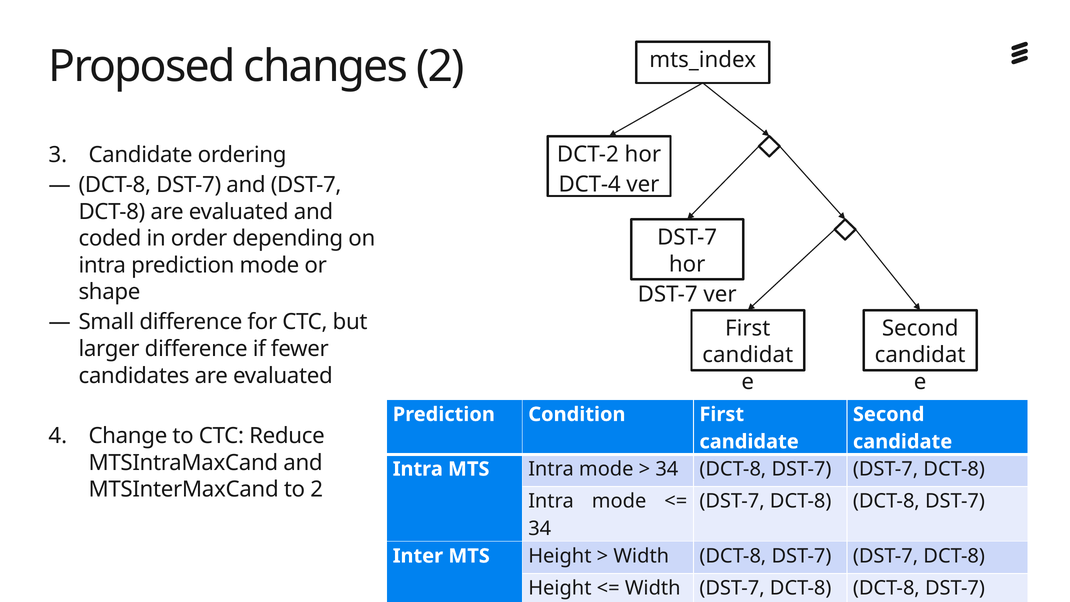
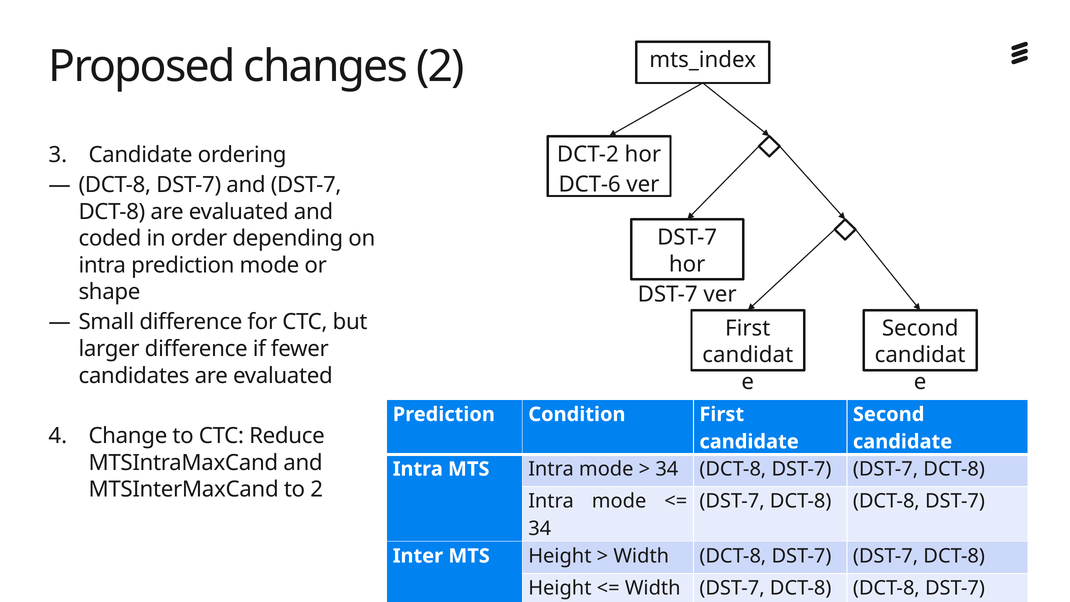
DCT-4: DCT-4 -> DCT-6
